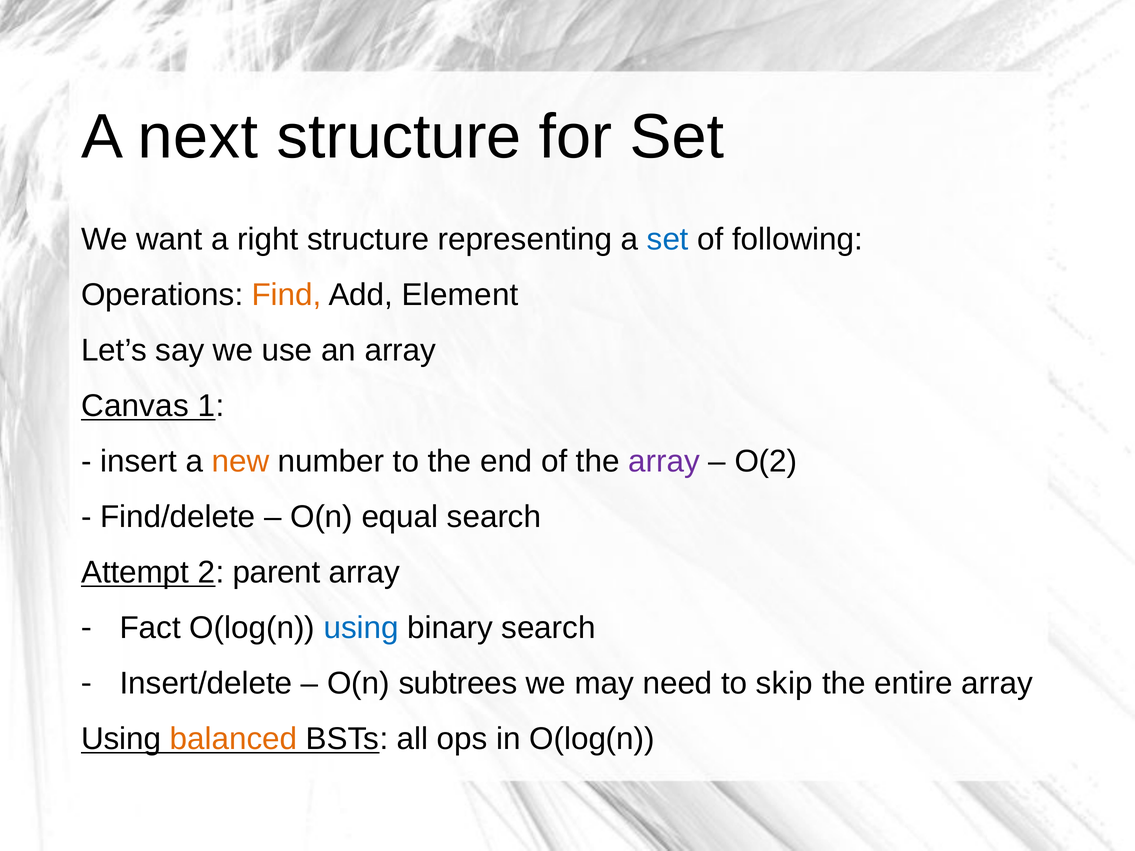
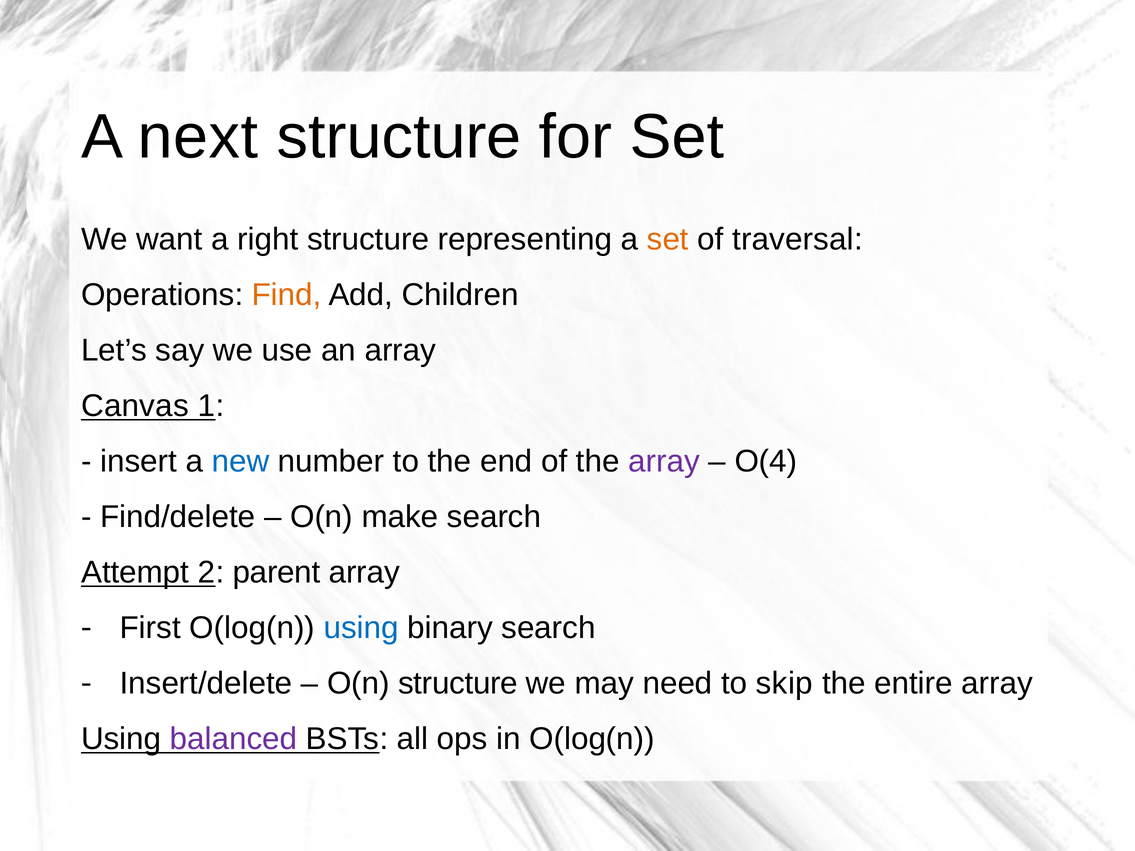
set at (668, 240) colour: blue -> orange
following: following -> traversal
Element: Element -> Children
new colour: orange -> blue
O(2: O(2 -> O(4
equal: equal -> make
Fact: Fact -> First
O(n subtrees: subtrees -> structure
balanced colour: orange -> purple
